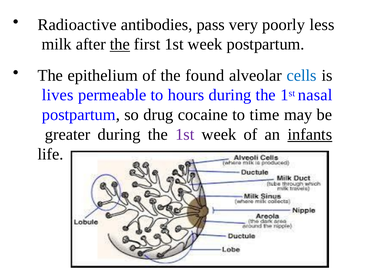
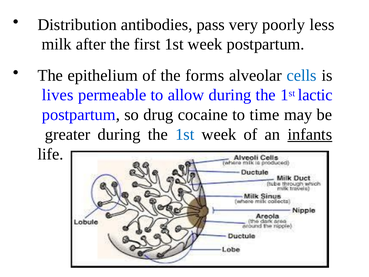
Radioactive: Radioactive -> Distribution
the at (120, 44) underline: present -> none
found: found -> forms
hours: hours -> allow
nasal: nasal -> lactic
1st at (185, 134) colour: purple -> blue
